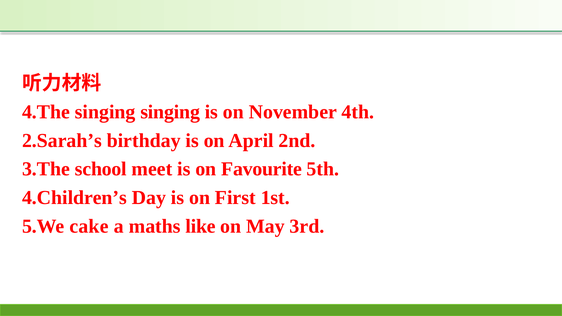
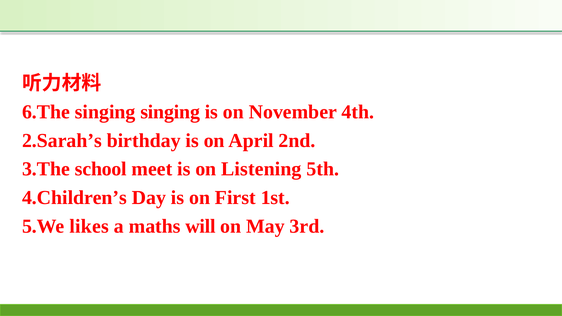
4.The: 4.The -> 6.The
Favourite: Favourite -> Listening
cake: cake -> likes
like: like -> will
